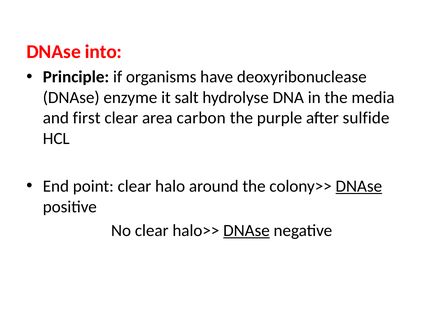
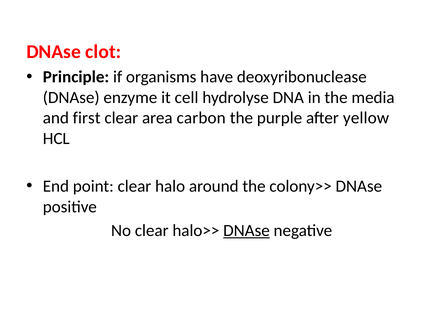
into: into -> clot
salt: salt -> cell
sulfide: sulfide -> yellow
DNAse at (359, 186) underline: present -> none
